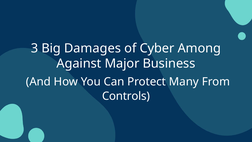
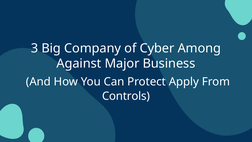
Damages: Damages -> Company
Many: Many -> Apply
